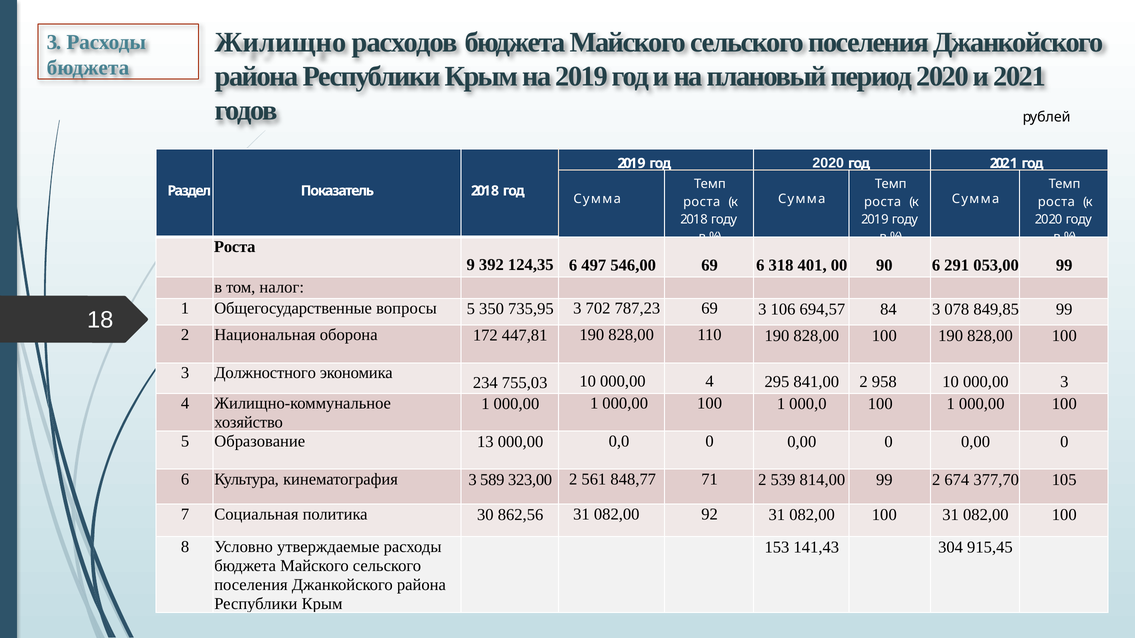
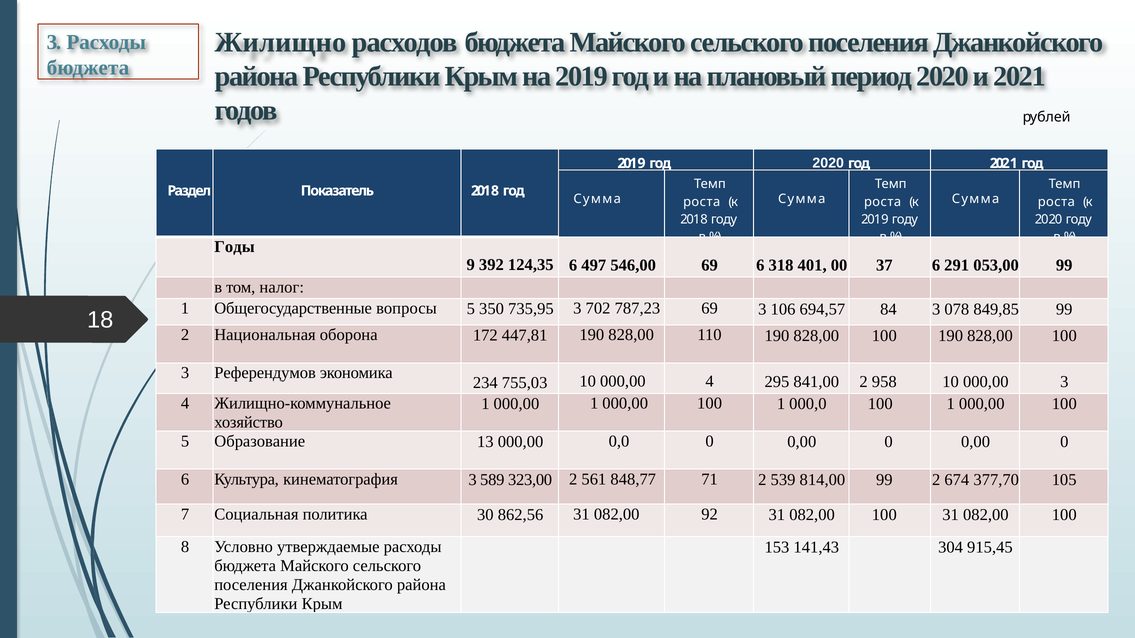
Роста at (235, 247): Роста -> Годы
90: 90 -> 37
Должностного: Должностного -> Референдумов
